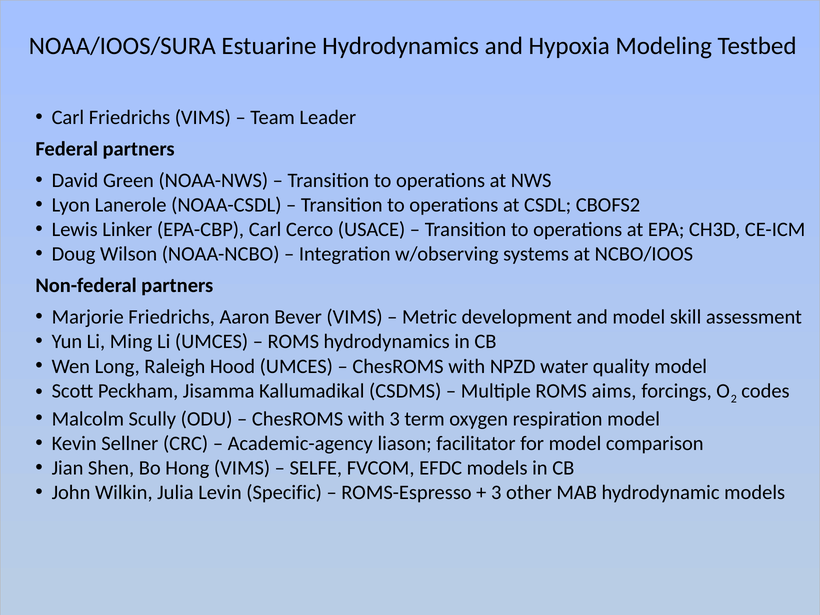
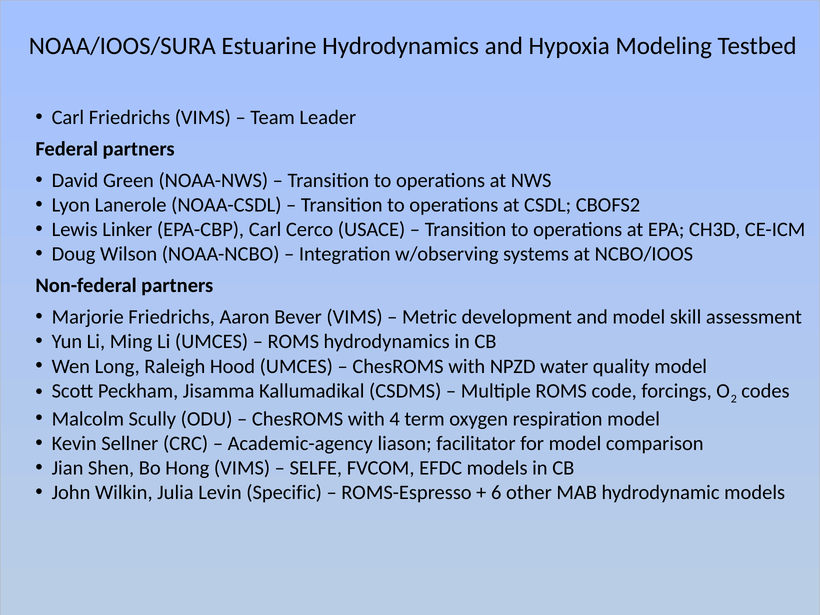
aims: aims -> code
with 3: 3 -> 4
3 at (496, 493): 3 -> 6
